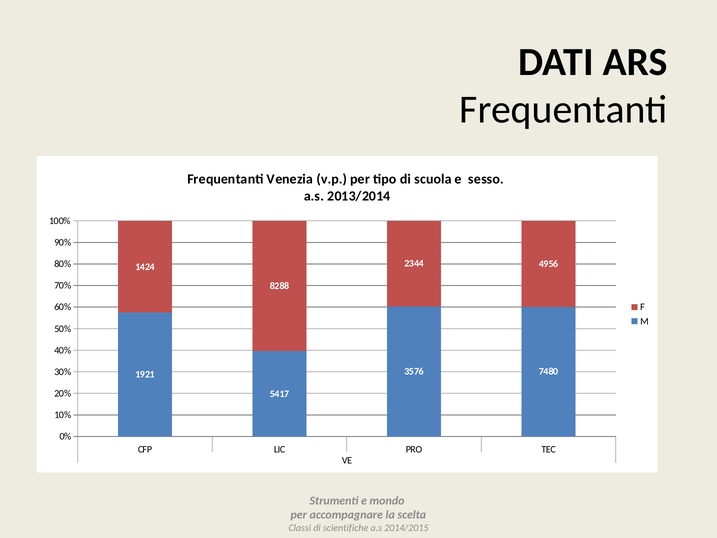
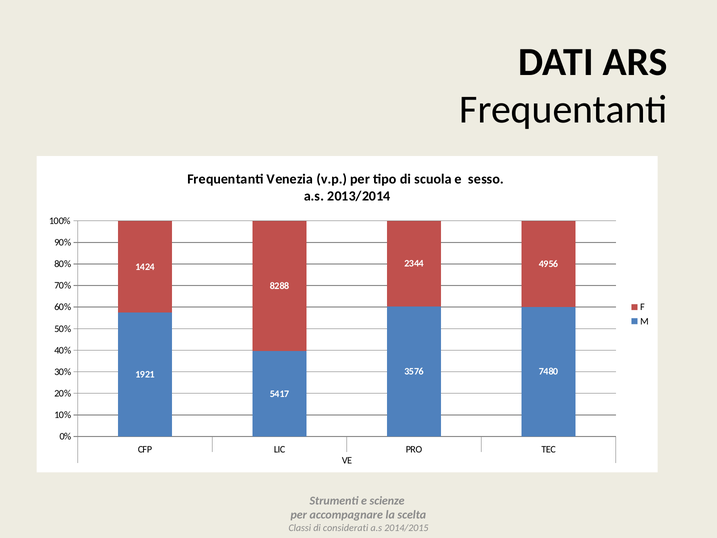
mondo: mondo -> scienze
scientifiche: scientifiche -> considerati
